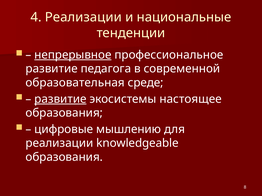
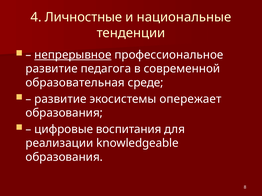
4 Реализации: Реализации -> Личностные
развитие at (60, 99) underline: present -> none
настоящее: настоящее -> опережает
мышлению: мышлению -> воспитания
